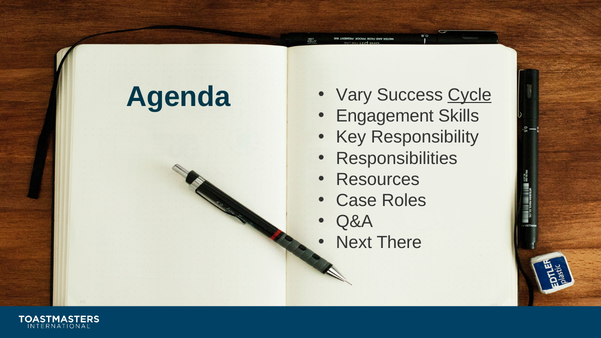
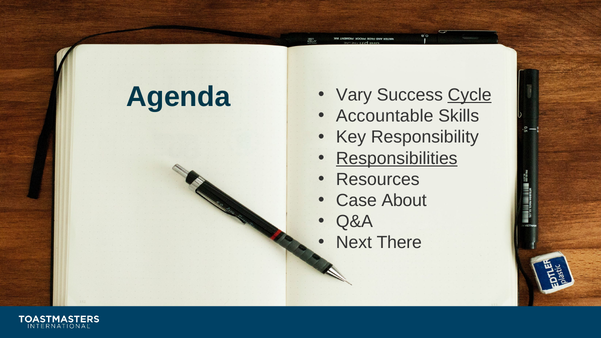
Engagement: Engagement -> Accountable
Responsibilities underline: none -> present
Roles: Roles -> About
